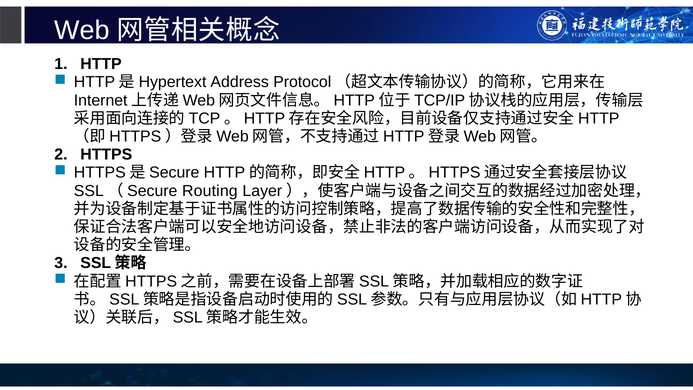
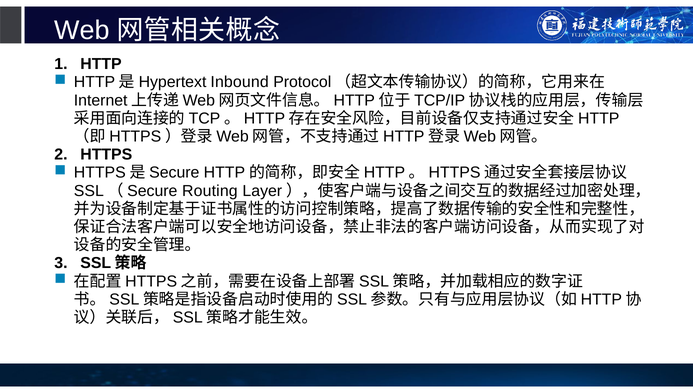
Address: Address -> Inbound
